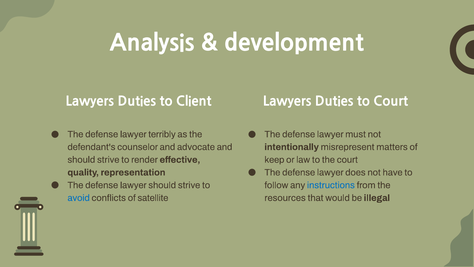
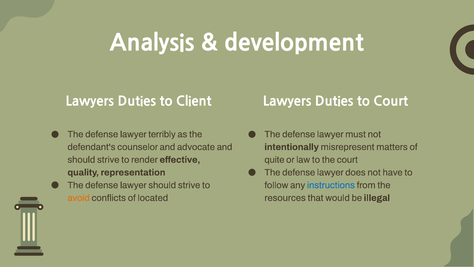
keep: keep -> quite
avoid colour: blue -> orange
satellite: satellite -> located
